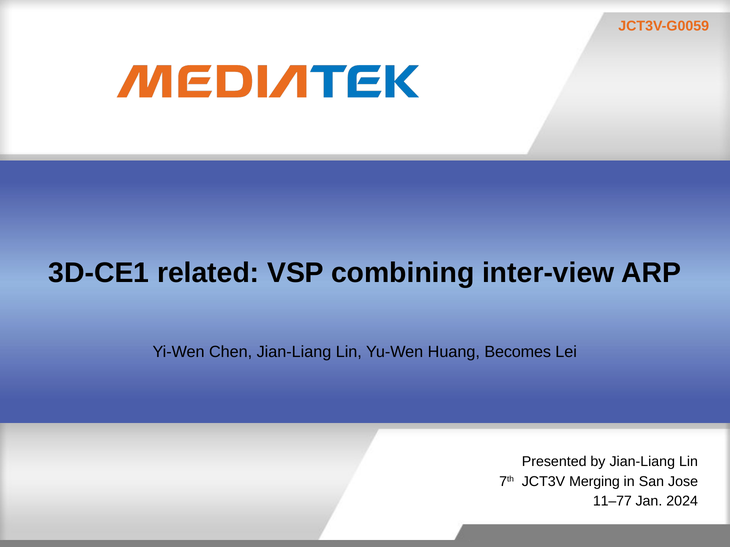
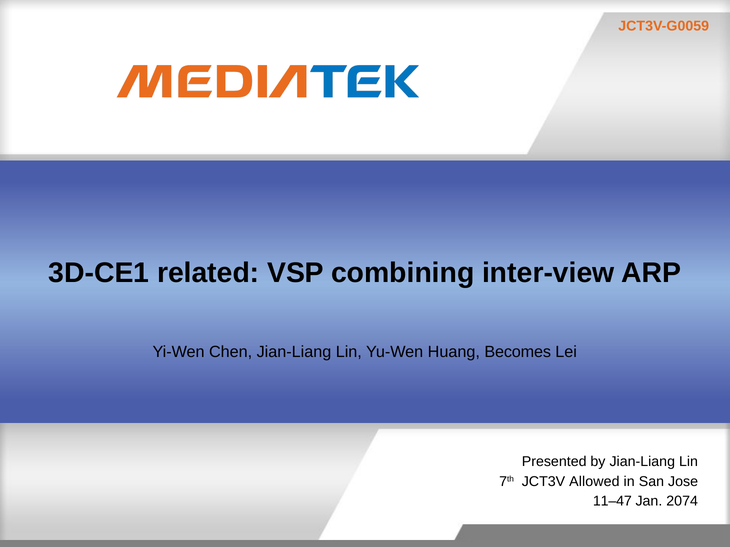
Merging: Merging -> Allowed
11–77: 11–77 -> 11–47
2024: 2024 -> 2074
